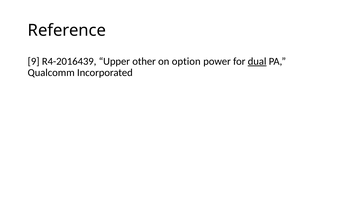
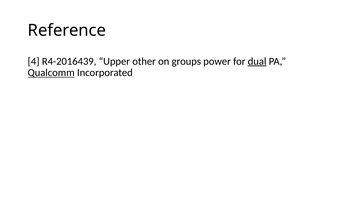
9: 9 -> 4
option: option -> groups
Qualcomm underline: none -> present
